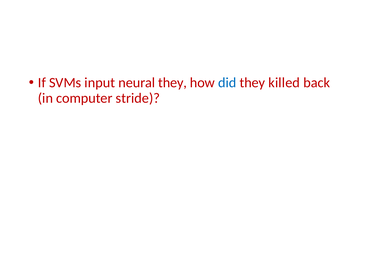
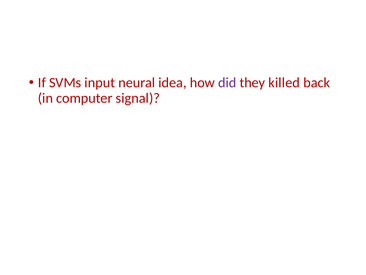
neural they: they -> idea
did colour: blue -> purple
stride: stride -> signal
